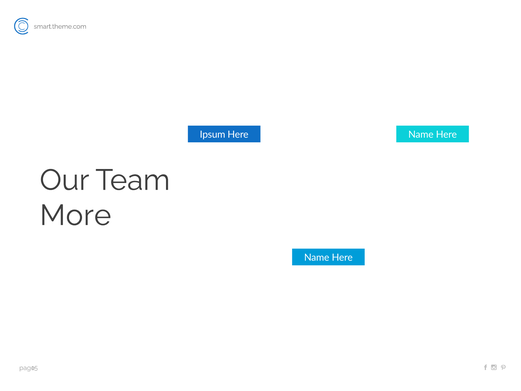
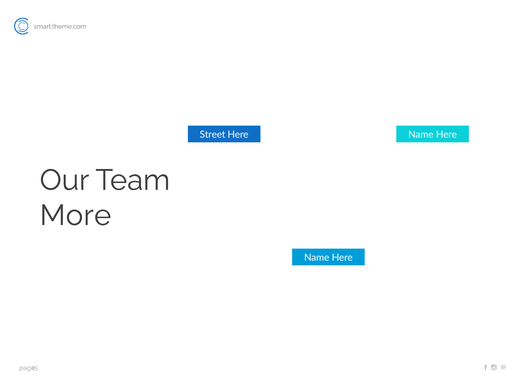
Ipsum: Ipsum -> Street
